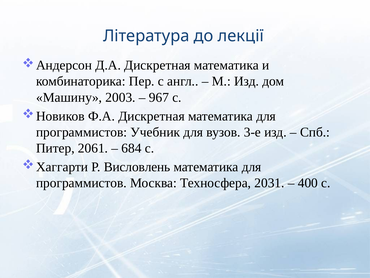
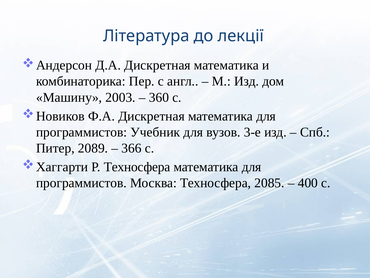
967: 967 -> 360
2061: 2061 -> 2089
684: 684 -> 366
Р Висловлень: Висловлень -> Техносфера
2031: 2031 -> 2085
